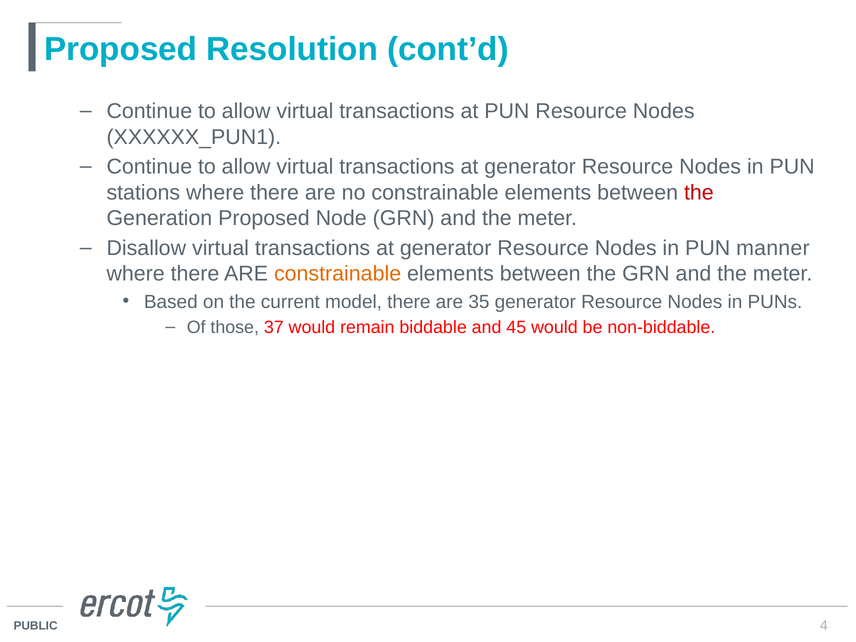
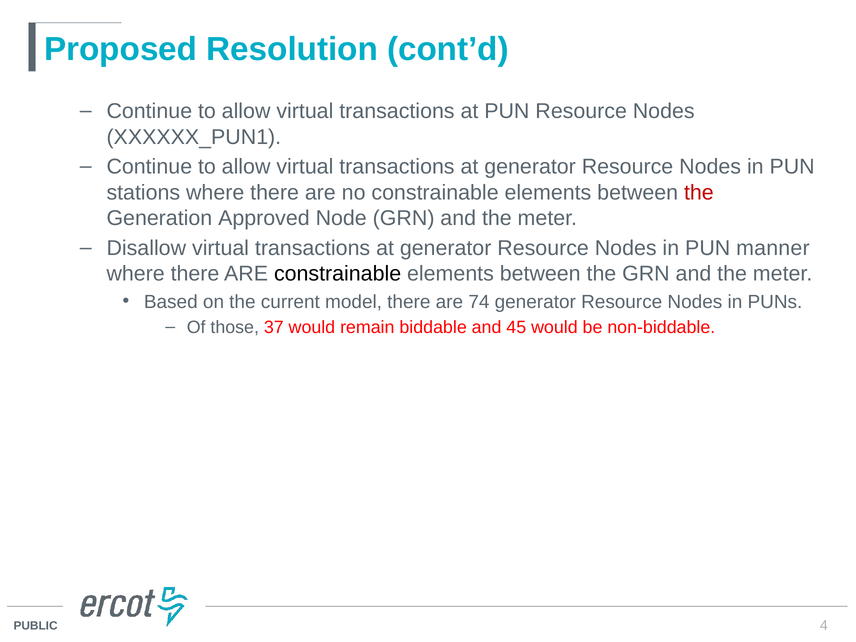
Generation Proposed: Proposed -> Approved
constrainable at (338, 274) colour: orange -> black
35: 35 -> 74
